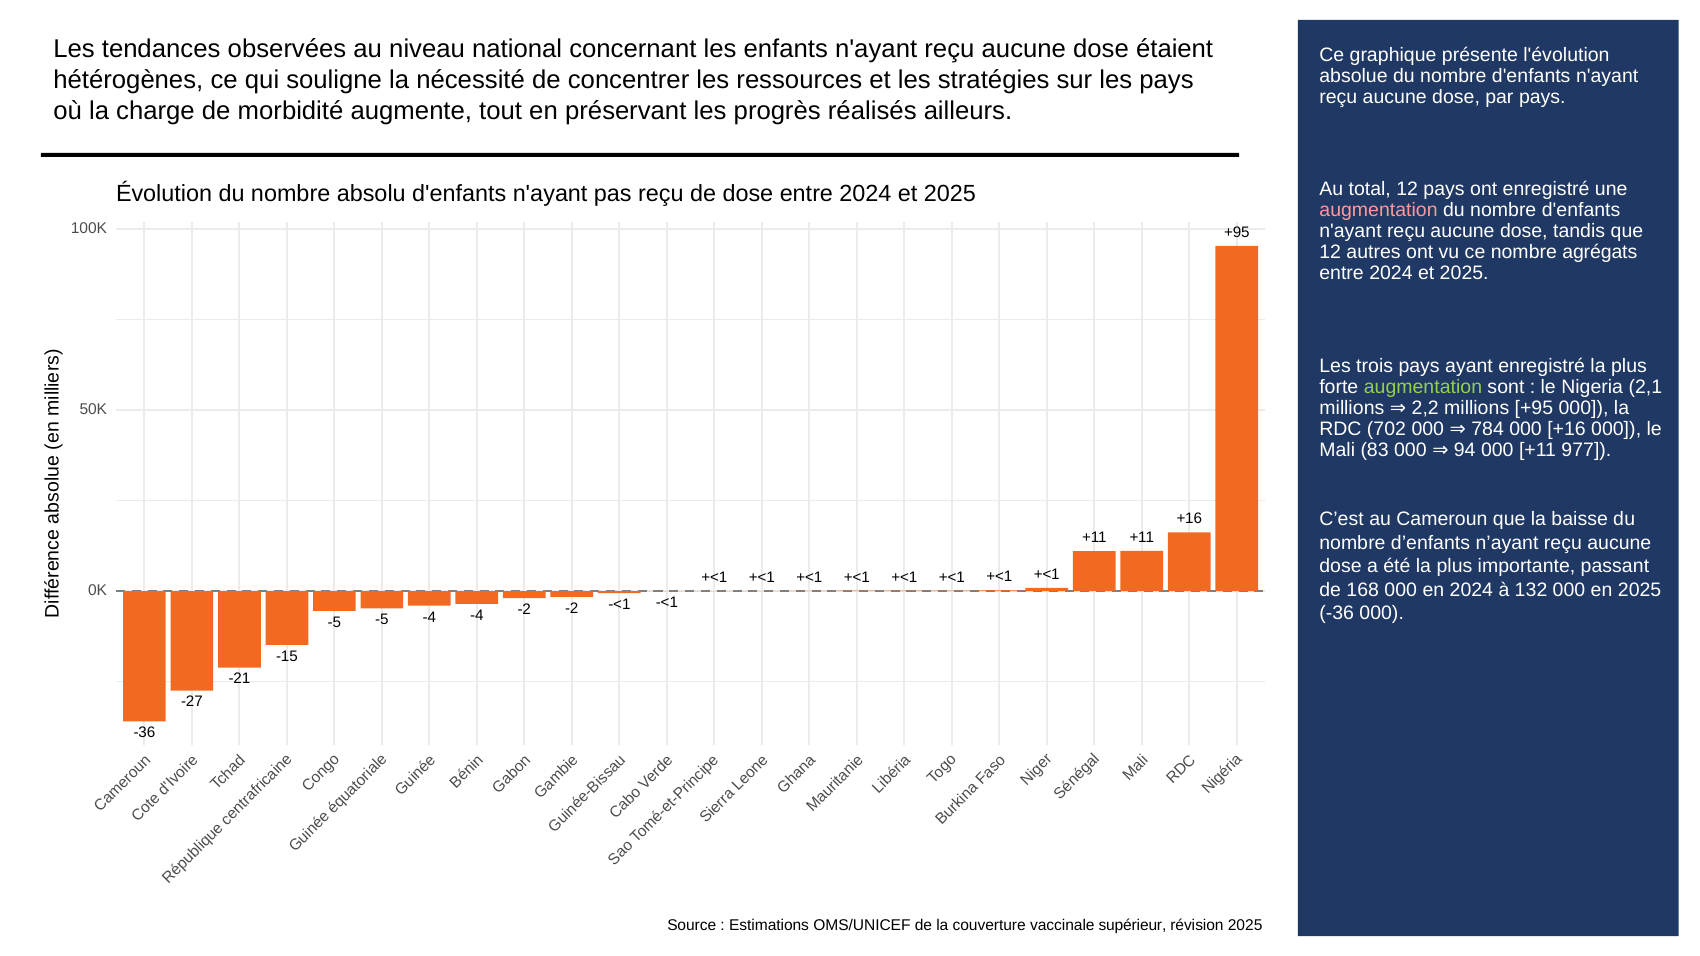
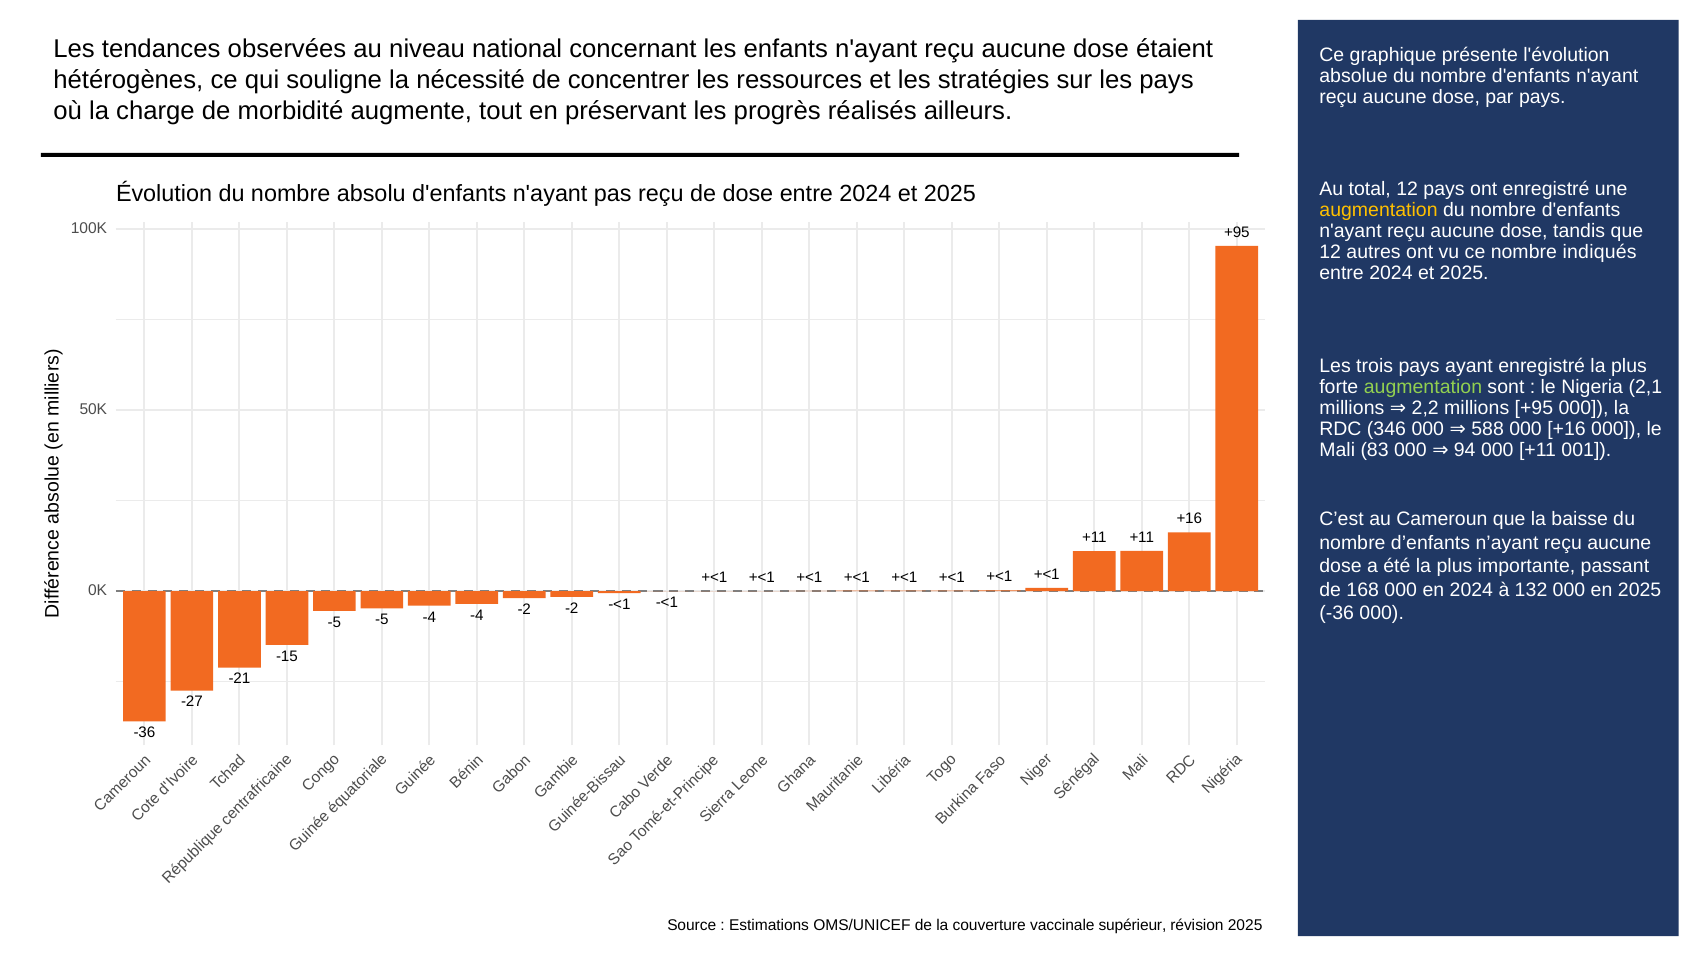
augmentation at (1379, 210) colour: pink -> yellow
agrégats: agrégats -> indiqués
702: 702 -> 346
784: 784 -> 588
977: 977 -> 001
